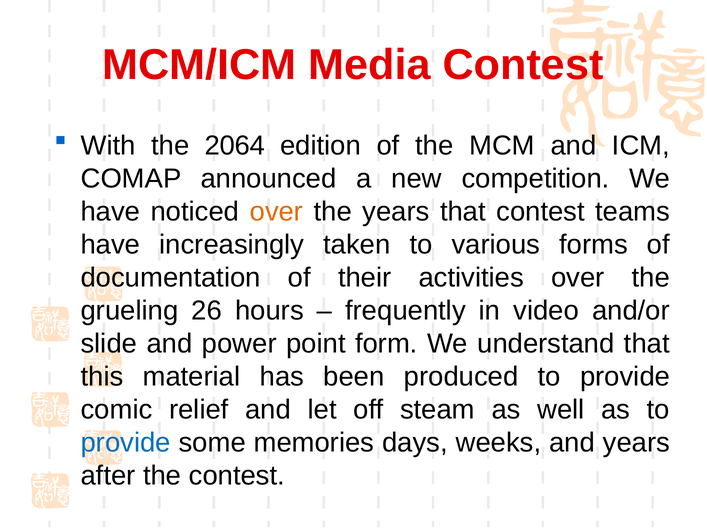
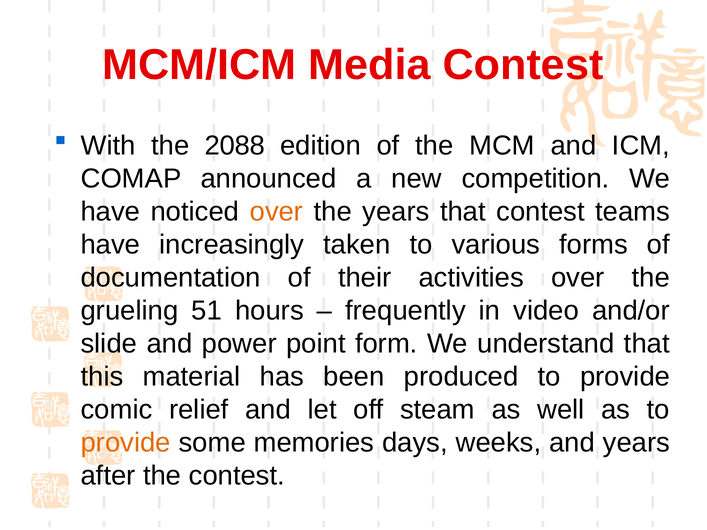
2064: 2064 -> 2088
26: 26 -> 51
provide at (126, 443) colour: blue -> orange
